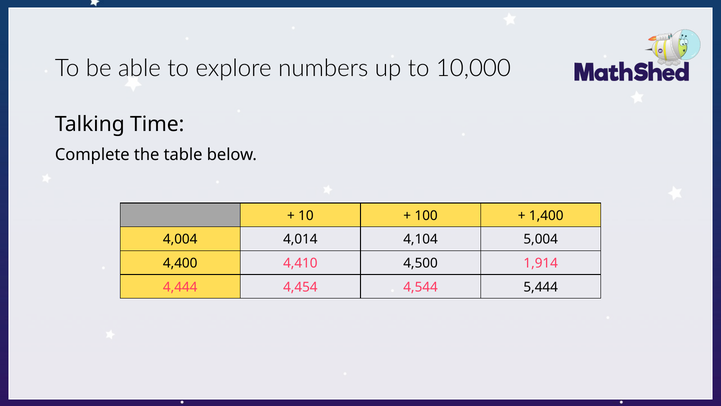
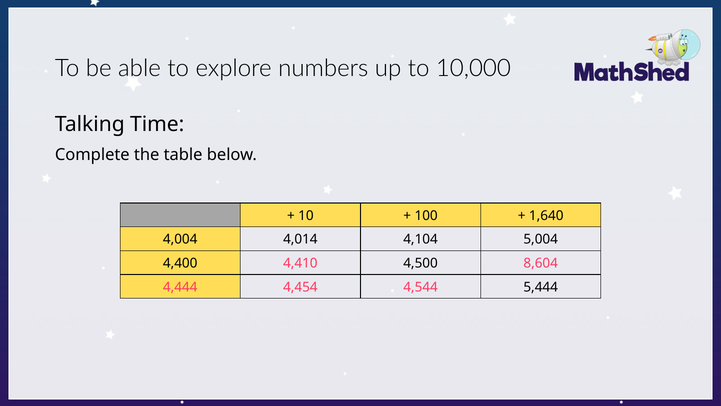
1,400: 1,400 -> 1,640
1,914: 1,914 -> 8,604
